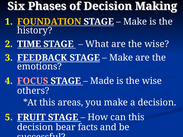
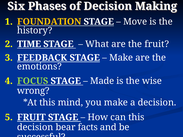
Make at (135, 22): Make -> Move
are the wise: wise -> fruit
FOCUS colour: pink -> light green
others: others -> wrong
areas: areas -> mind
